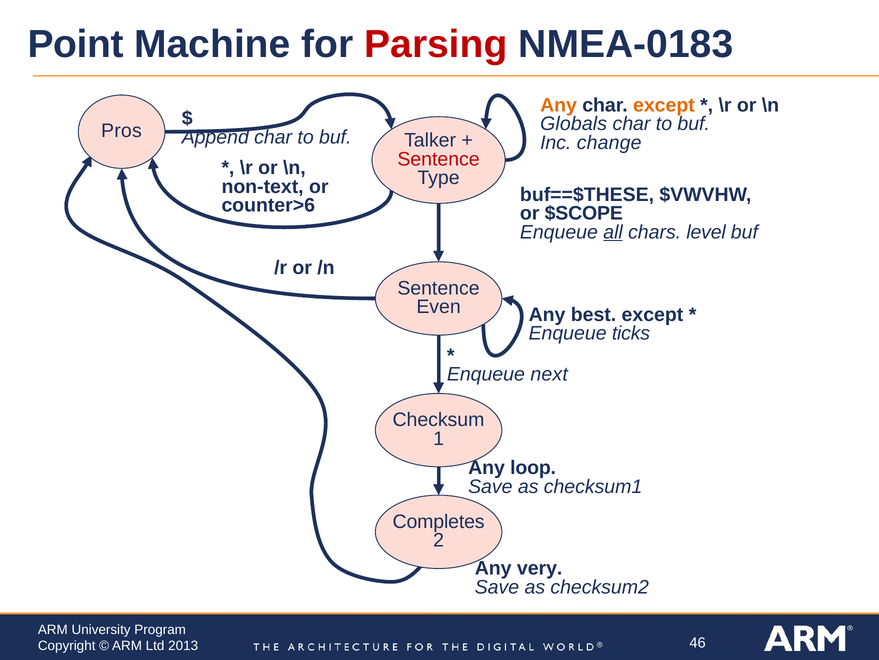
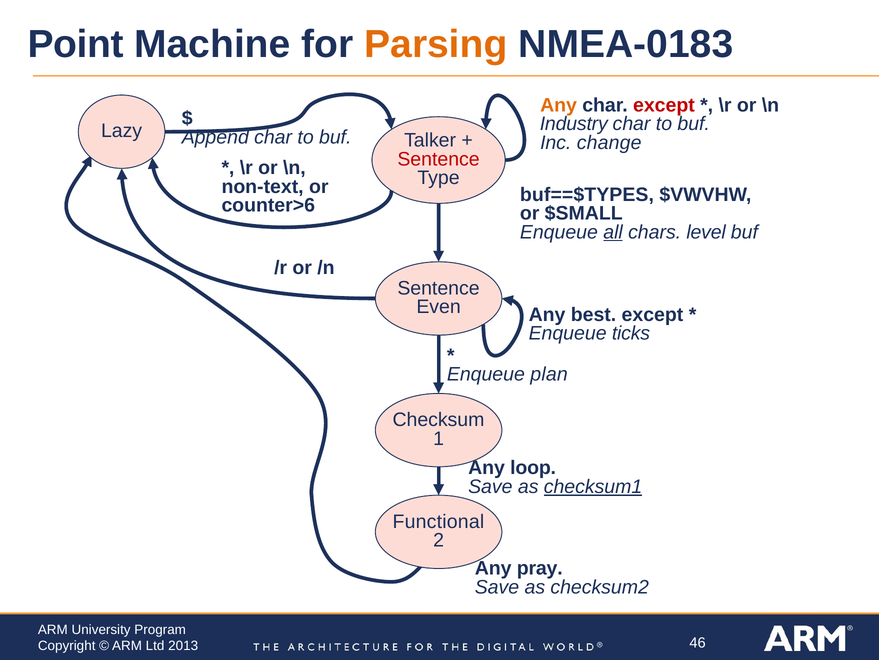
Parsing colour: red -> orange
except at (664, 105) colour: orange -> red
Globals: Globals -> Industry
Pros: Pros -> Lazy
buf==$THESE: buf==$THESE -> buf==$TYPES
$SCOPE: $SCOPE -> $SMALL
next: next -> plan
checksum1 underline: none -> present
Completes: Completes -> Functional
very: very -> pray
